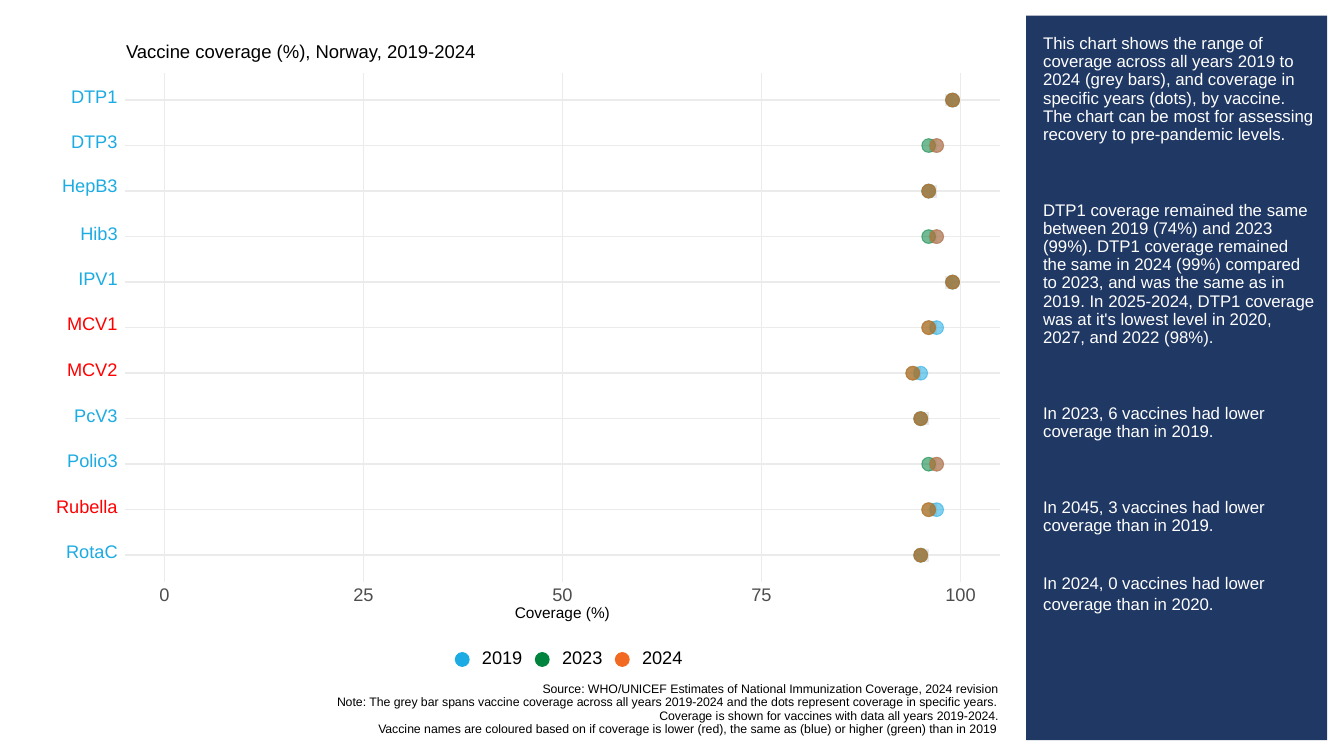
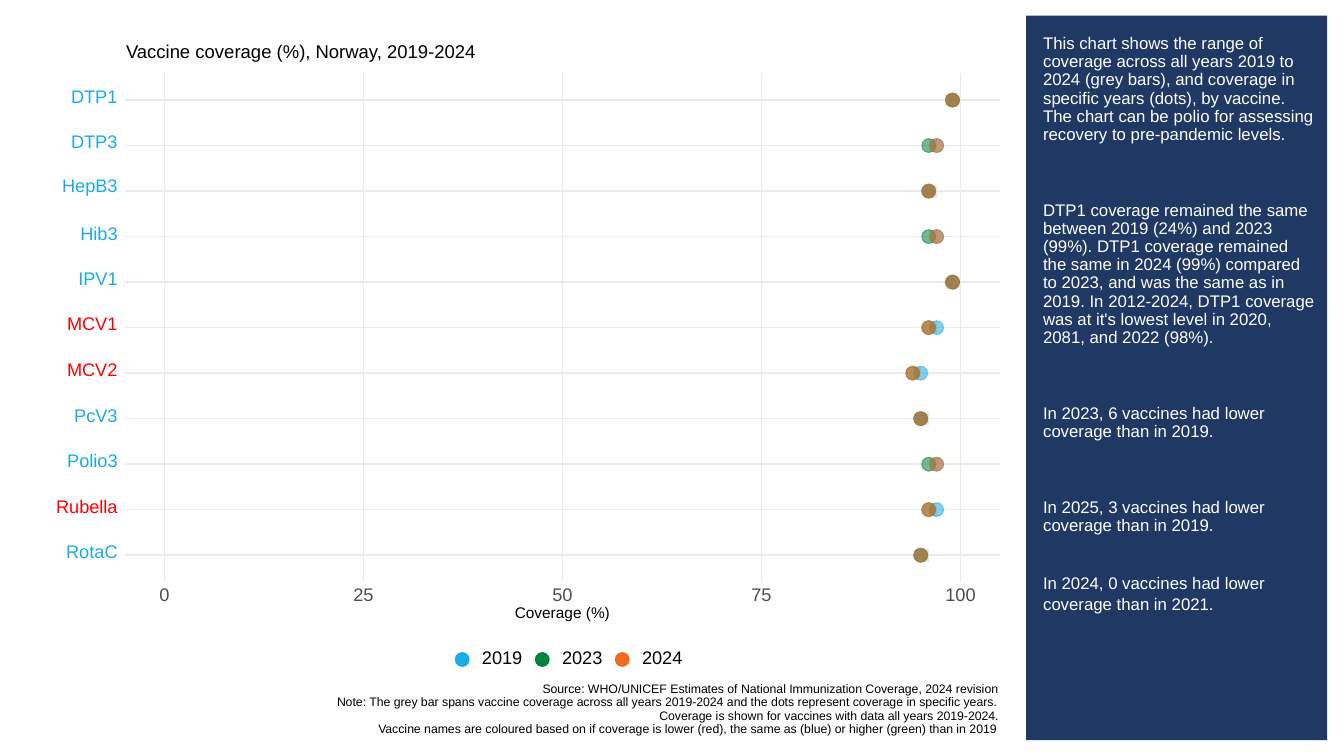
most: most -> polio
74%: 74% -> 24%
2025-2024: 2025-2024 -> 2012-2024
2027: 2027 -> 2081
2045: 2045 -> 2025
than in 2020: 2020 -> 2021
